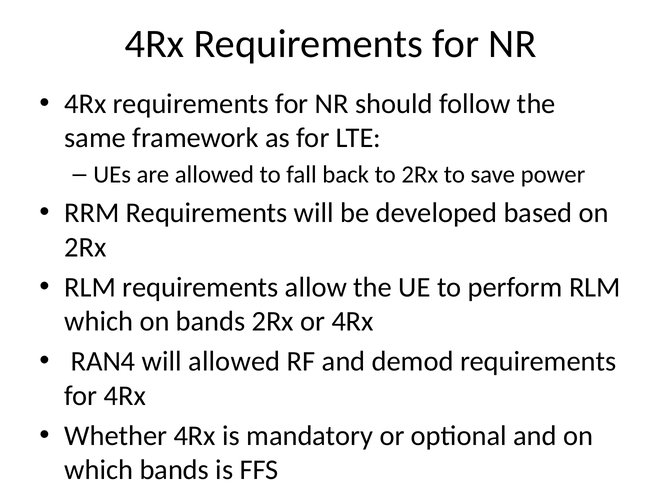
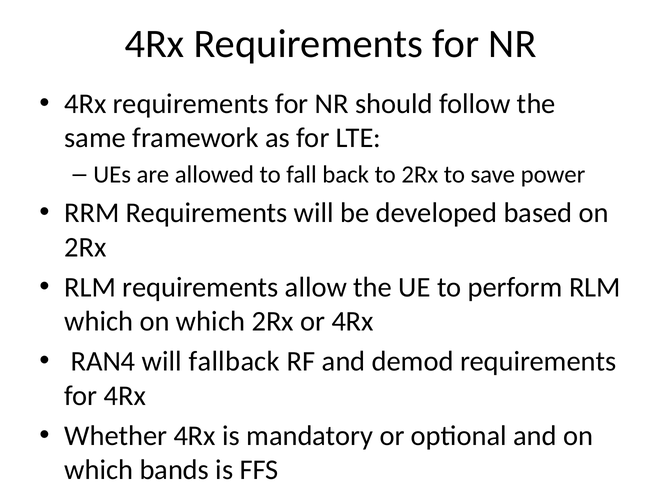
bands at (211, 322): bands -> which
will allowed: allowed -> fallback
